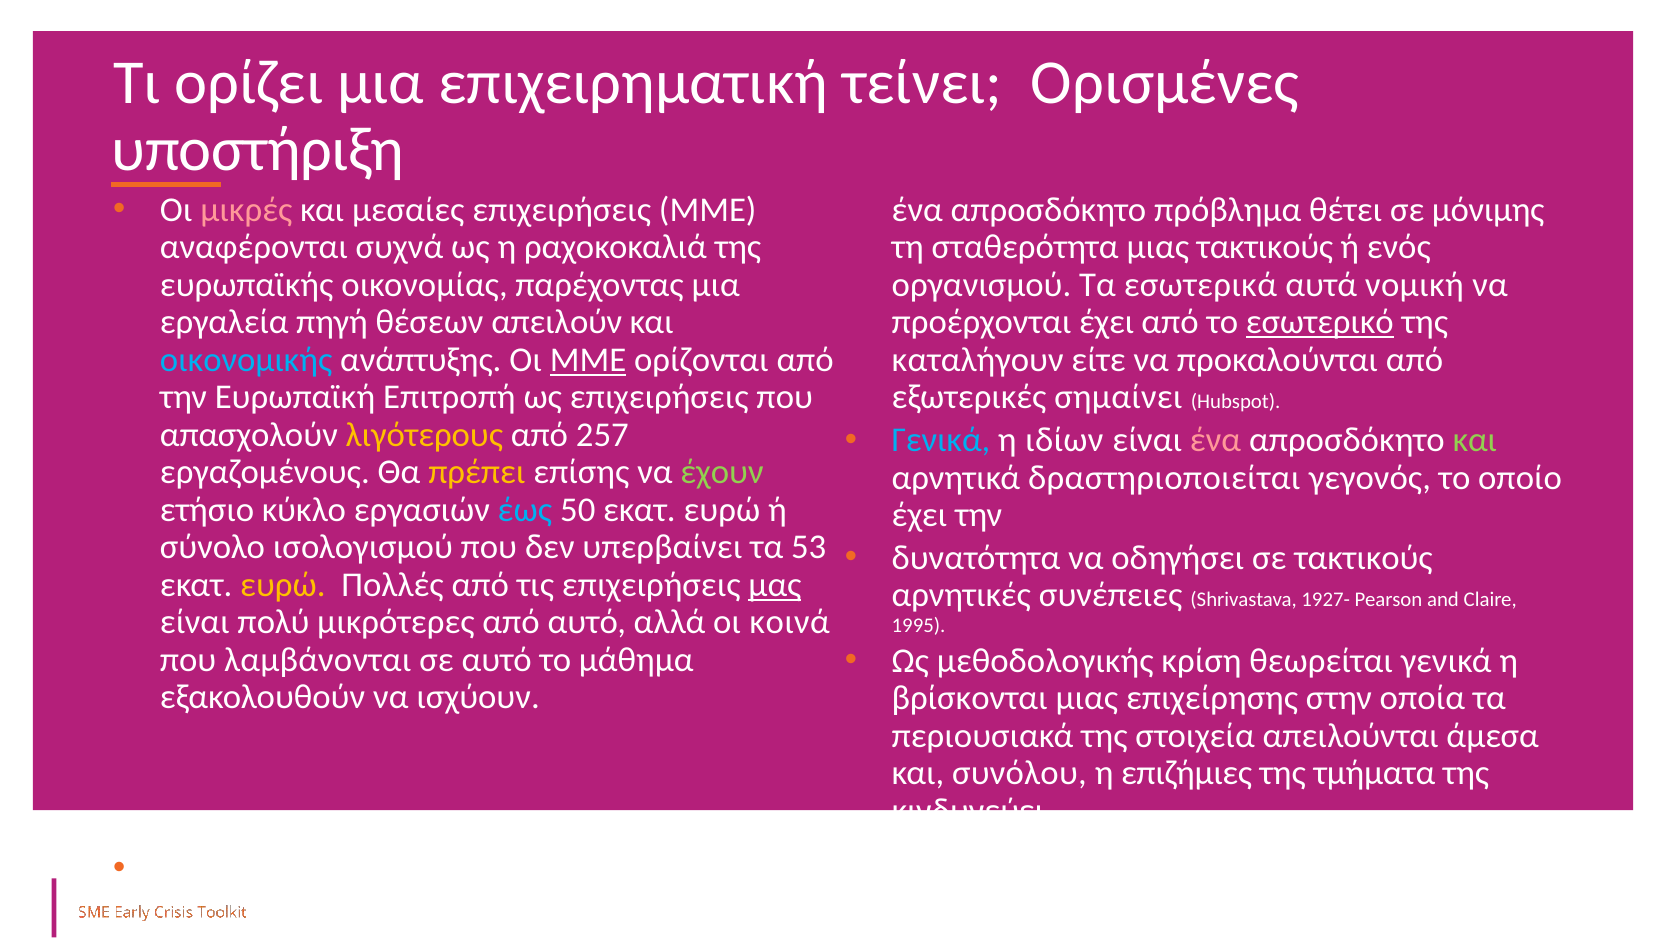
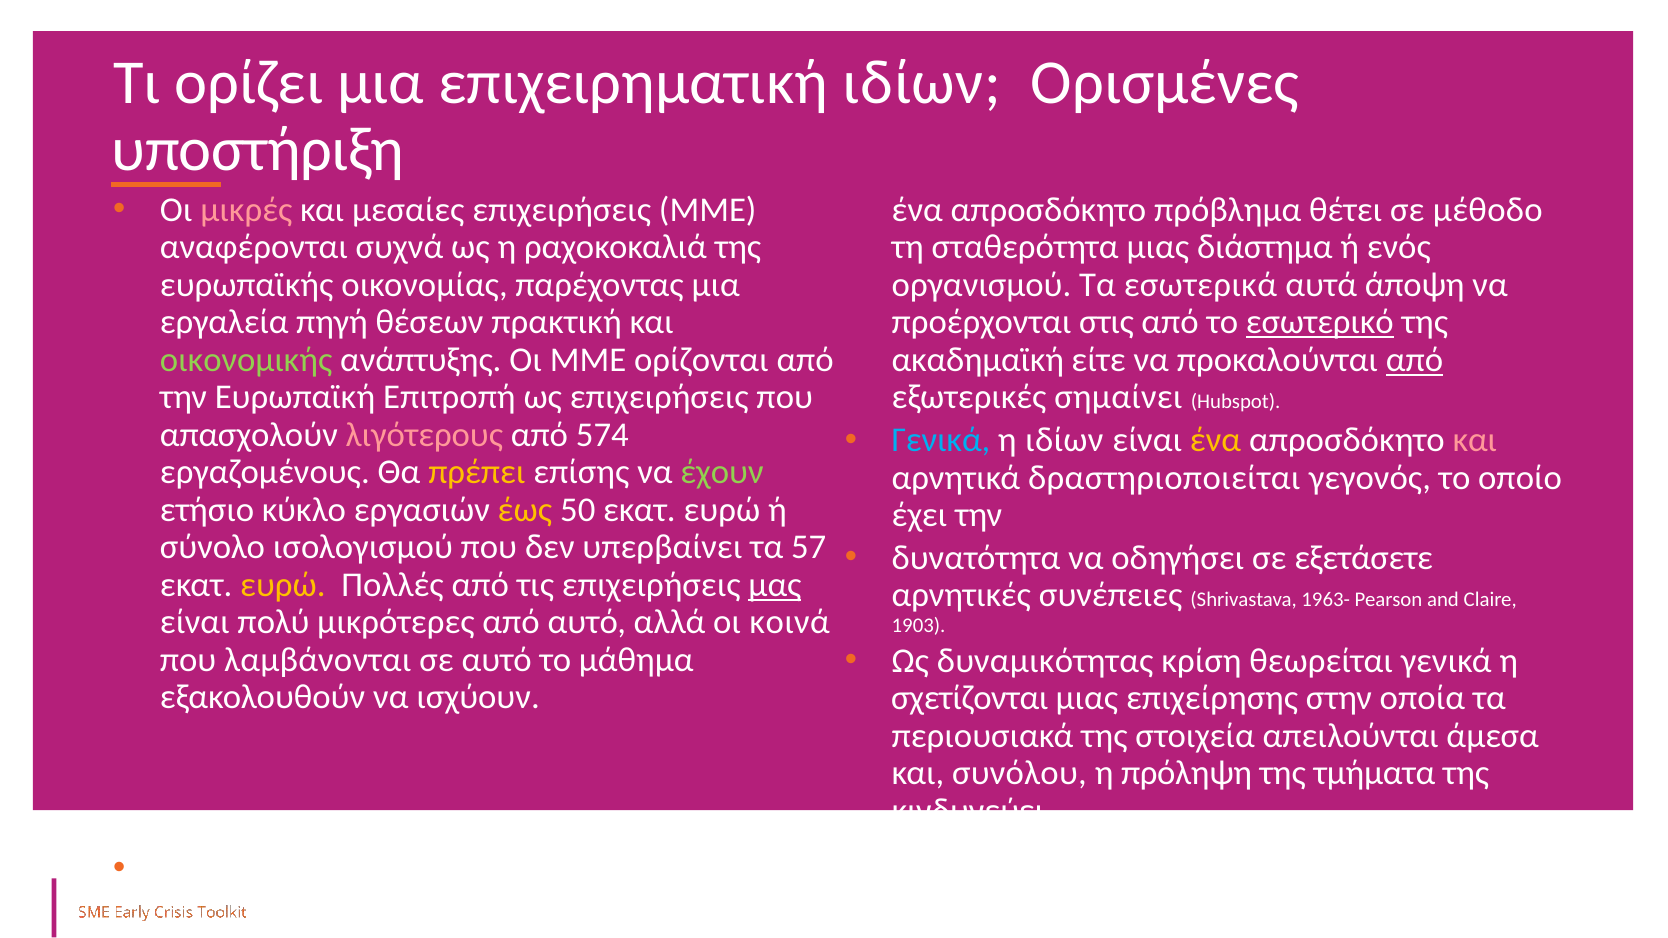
επιχειρηματική τείνει: τείνει -> ιδίων
μόνιμης: μόνιμης -> μέθοδο
μιας τακτικούς: τακτικούς -> διάστημα
νομική: νομική -> άποψη
απειλούν: απειλούν -> πρακτική
προέρχονται έχει: έχει -> στις
οικονομικής colour: light blue -> light green
ΜΜΕ at (588, 360) underline: present -> none
καταλήγουν at (978, 360): καταλήγουν -> ακαδημαϊκή
από at (1415, 360) underline: none -> present
λιγότερους colour: yellow -> pink
257: 257 -> 574
ένα at (1215, 440) colour: pink -> yellow
και at (1475, 440) colour: light green -> pink
έως colour: light blue -> yellow
53: 53 -> 57
σε τακτικούς: τακτικούς -> εξετάσετε
1927-: 1927- -> 1963-
1995: 1995 -> 1903
μεθοδολογικής: μεθοδολογικής -> δυναμικότητας
βρίσκονται: βρίσκονται -> σχετίζονται
επιζήμιες: επιζήμιες -> πρόληψη
